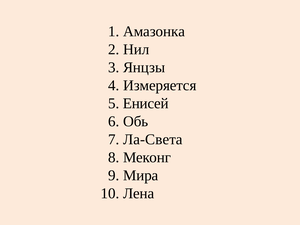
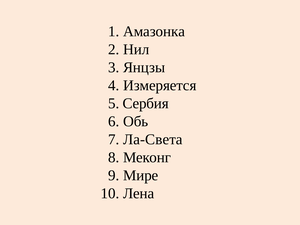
Енисей: Енисей -> Сербия
Мира: Мира -> Мире
